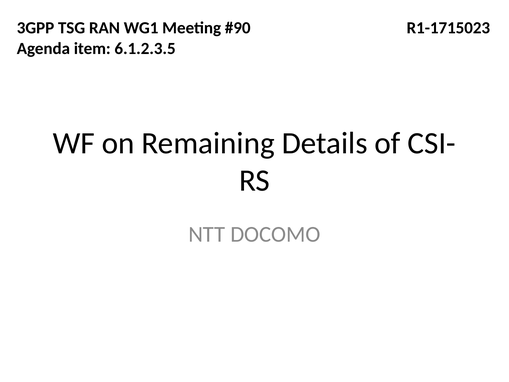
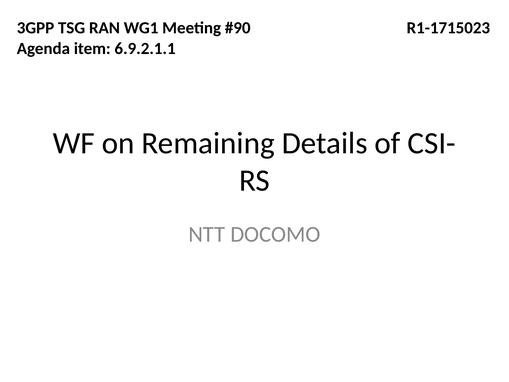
6.1.2.3.5: 6.1.2.3.5 -> 6.9.2.1.1
